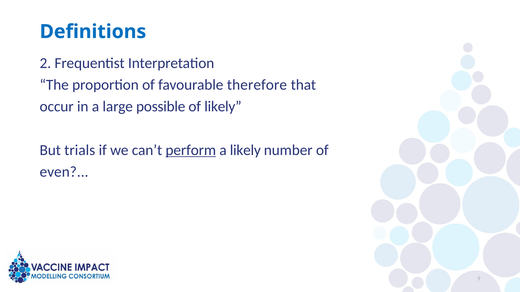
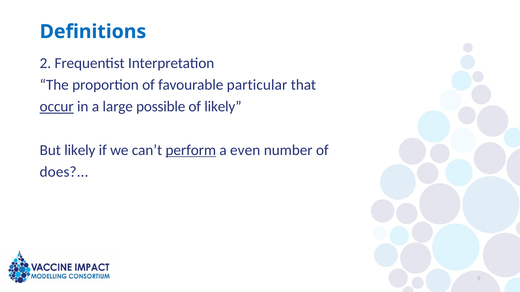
therefore: therefore -> particular
occur underline: none -> present
But trials: trials -> likely
a likely: likely -> even
even: even -> does
